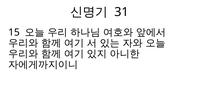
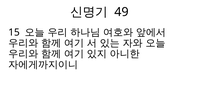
31: 31 -> 49
